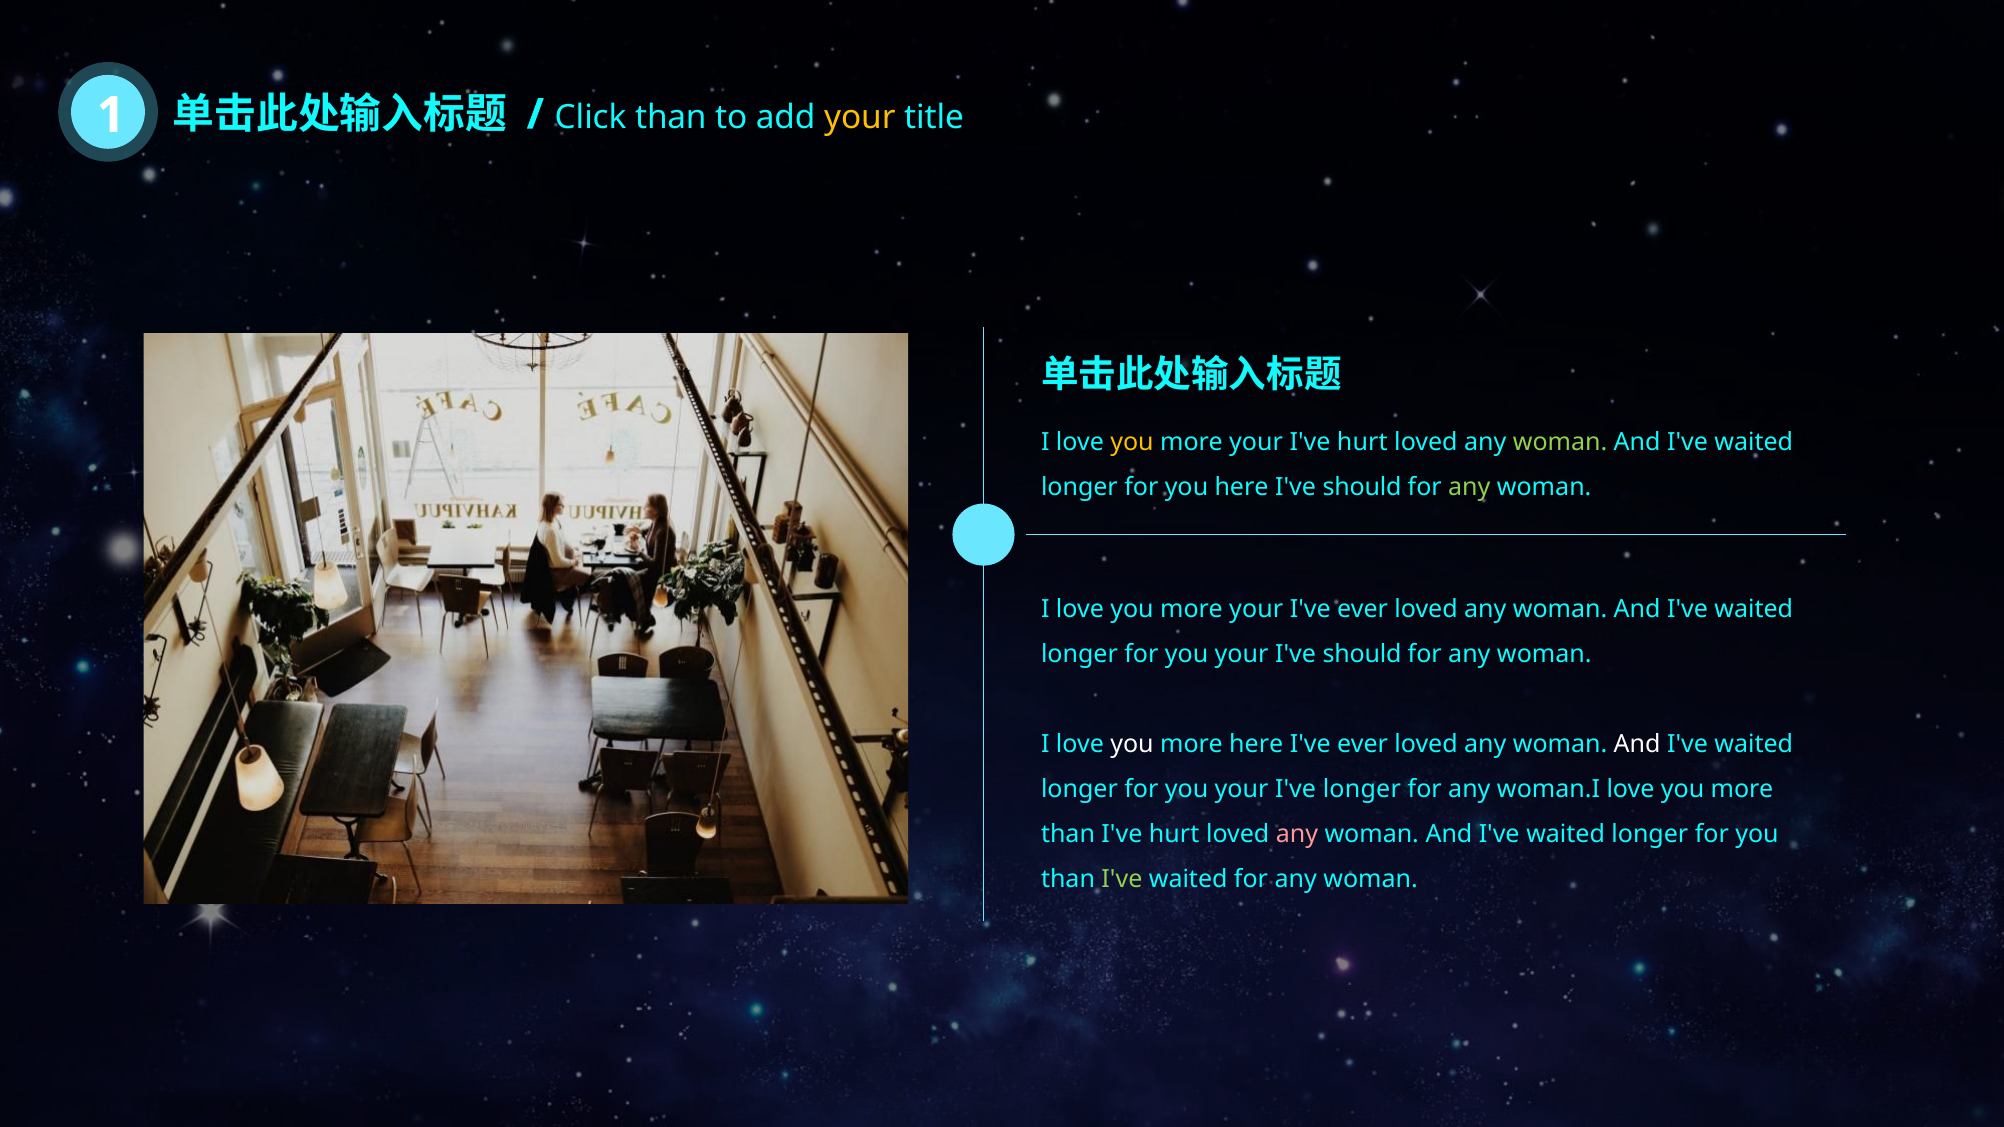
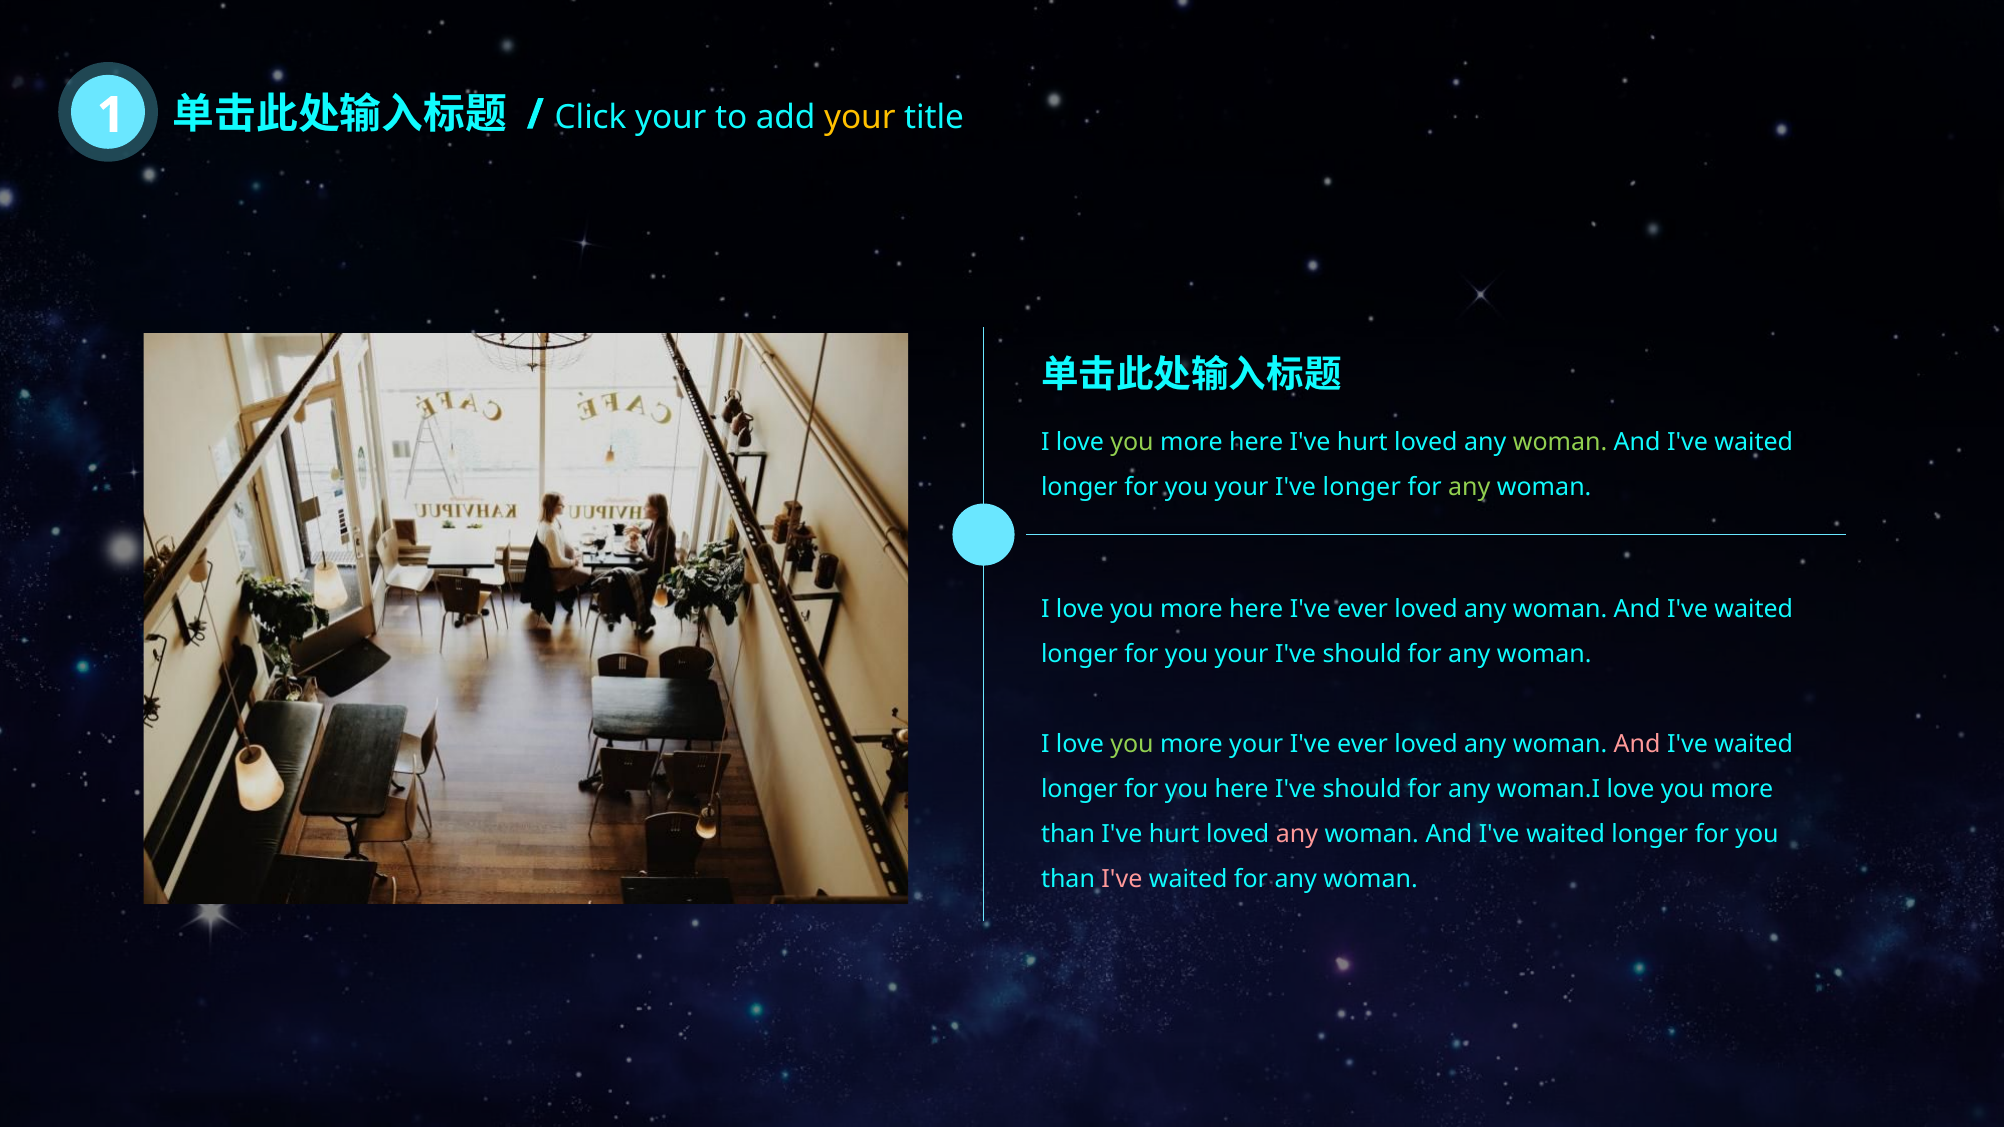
Click than: than -> your
you at (1132, 442) colour: yellow -> light green
your at (1256, 442): your -> here
here at (1242, 487): here -> your
should at (1362, 487): should -> longer
your at (1256, 609): your -> here
you at (1132, 744) colour: white -> light green
more here: here -> your
And at (1637, 744) colour: white -> pink
your at (1242, 790): your -> here
longer at (1362, 790): longer -> should
I've at (1122, 880) colour: light green -> pink
